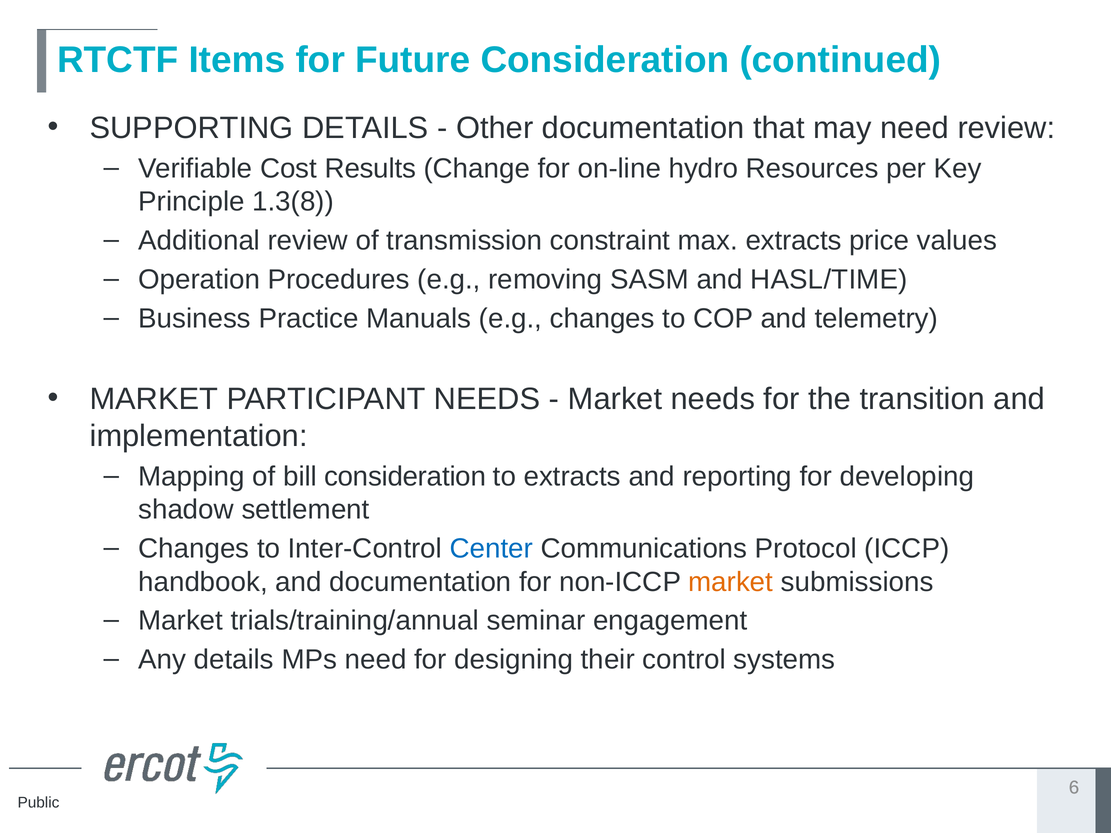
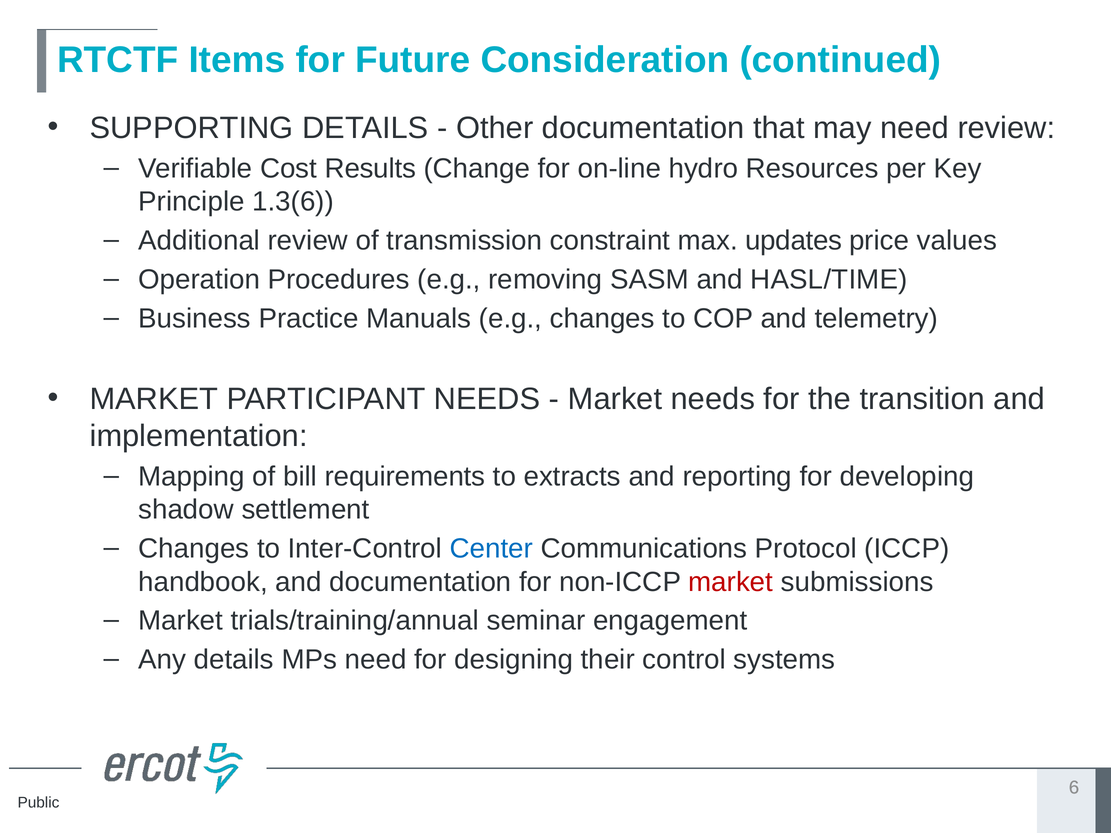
1.3(8: 1.3(8 -> 1.3(6
max extracts: extracts -> updates
bill consideration: consideration -> requirements
market at (731, 582) colour: orange -> red
